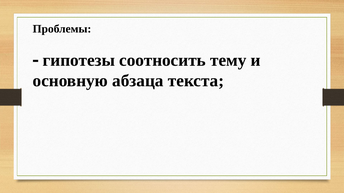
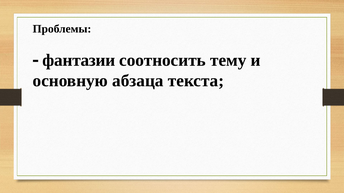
гипотезы: гипотезы -> фантазии
